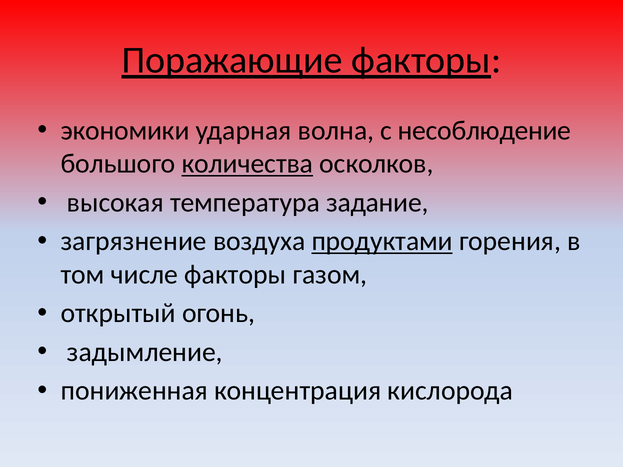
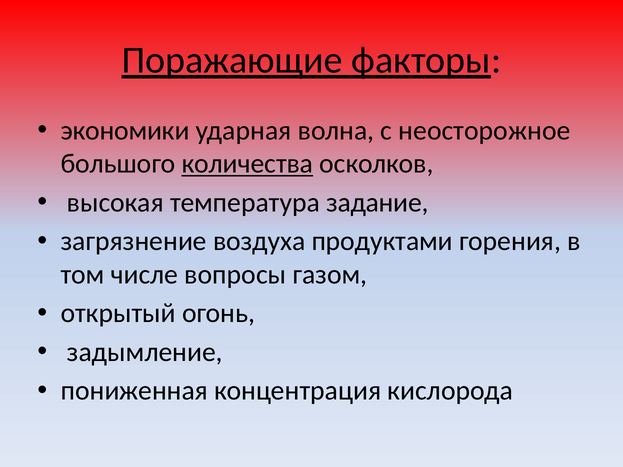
несоблюдение: несоблюдение -> неосторожное
продуктами underline: present -> none
числе факторы: факторы -> вопросы
